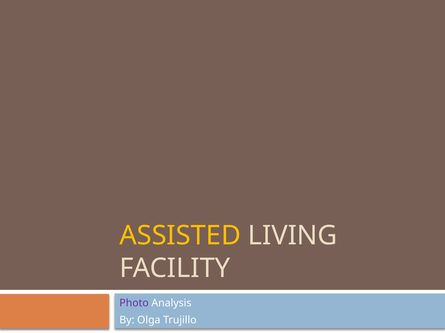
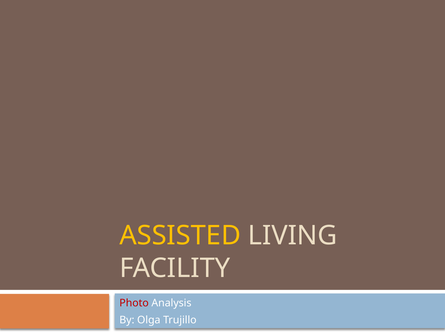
Photo colour: purple -> red
